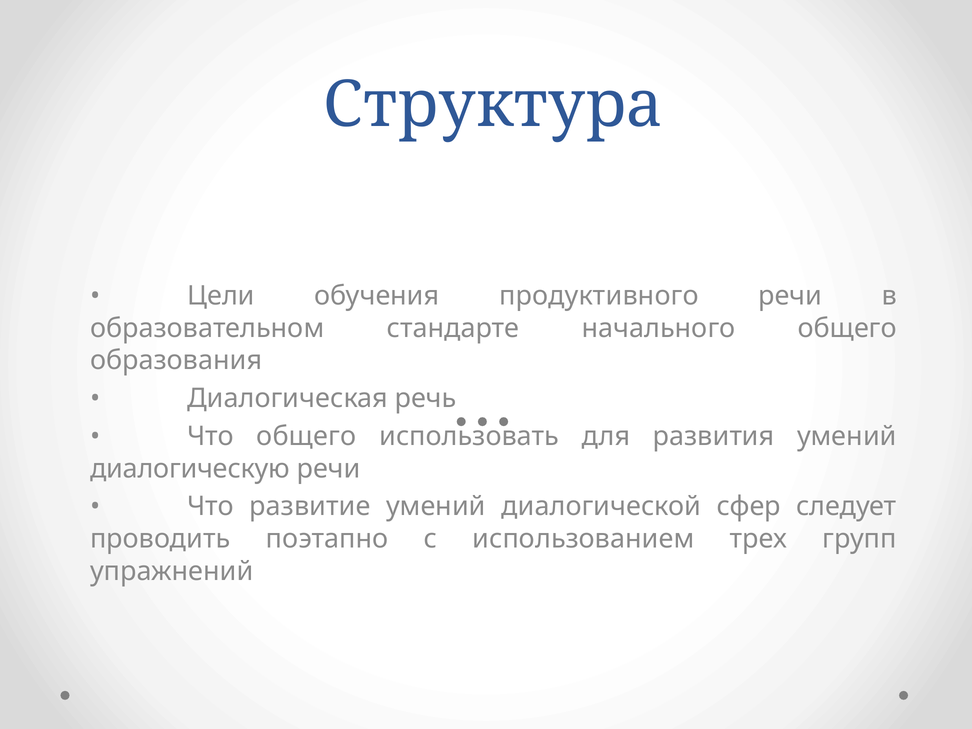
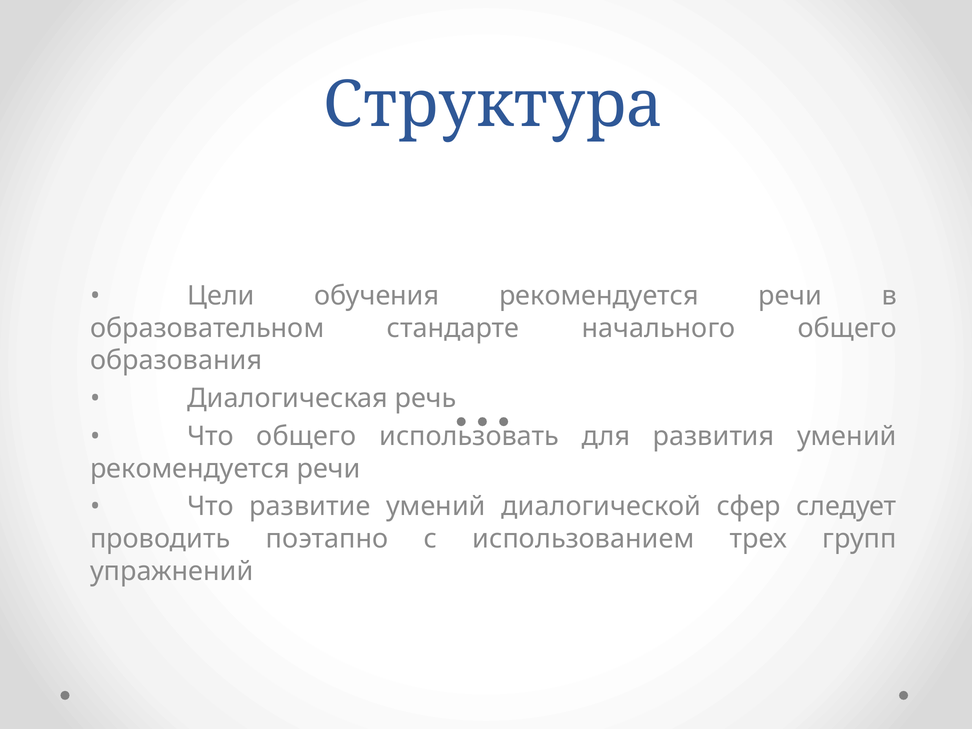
обучения продуктивного: продуктивного -> рекомендуется
диалогическую at (190, 469): диалогическую -> рекомендуется
